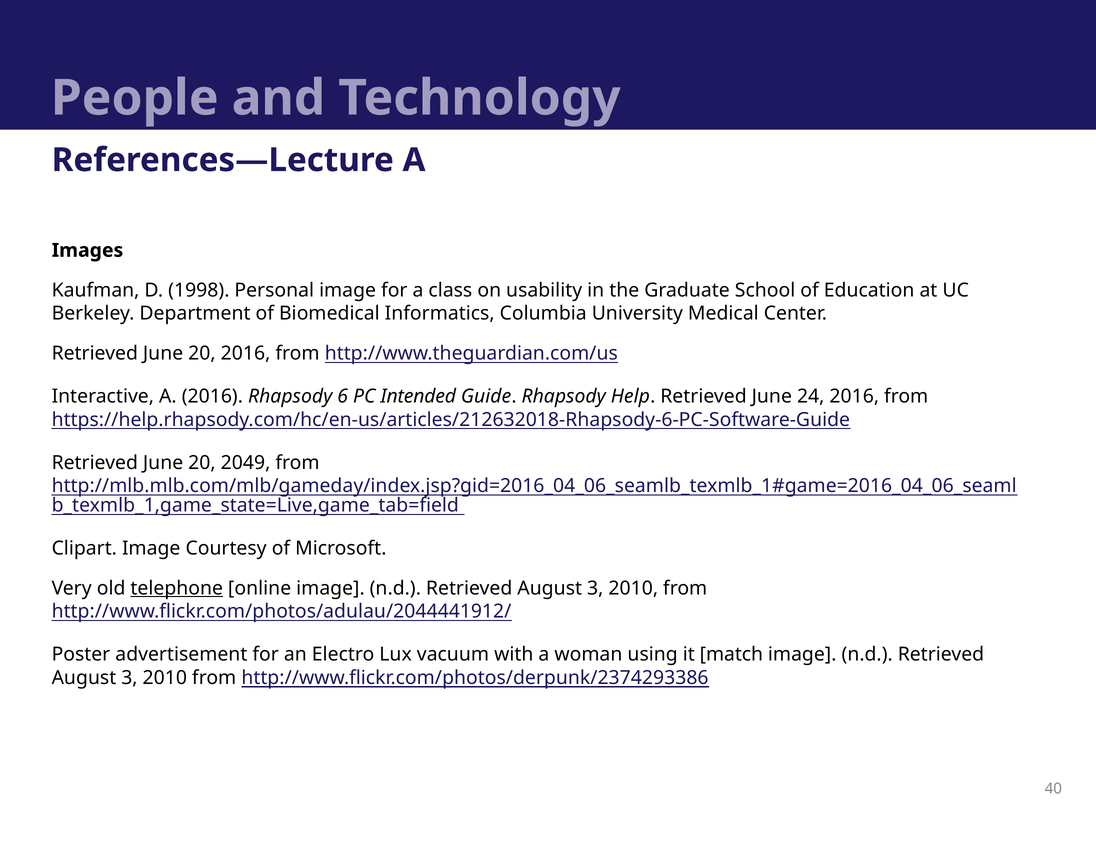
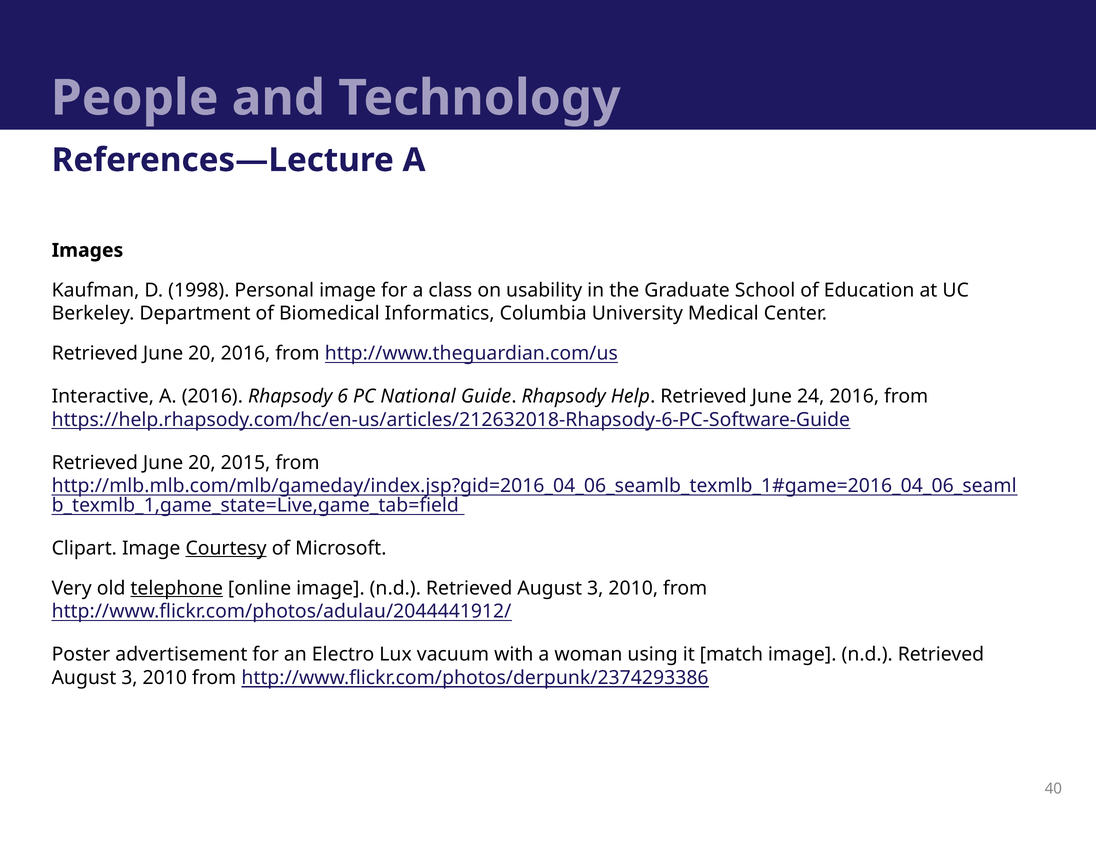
Intended: Intended -> National
2049: 2049 -> 2015
Courtesy underline: none -> present
